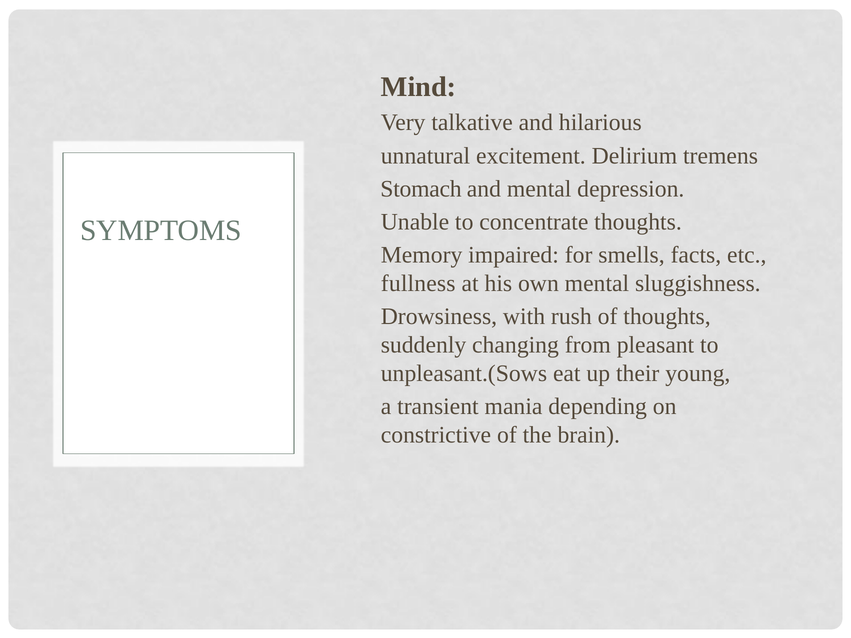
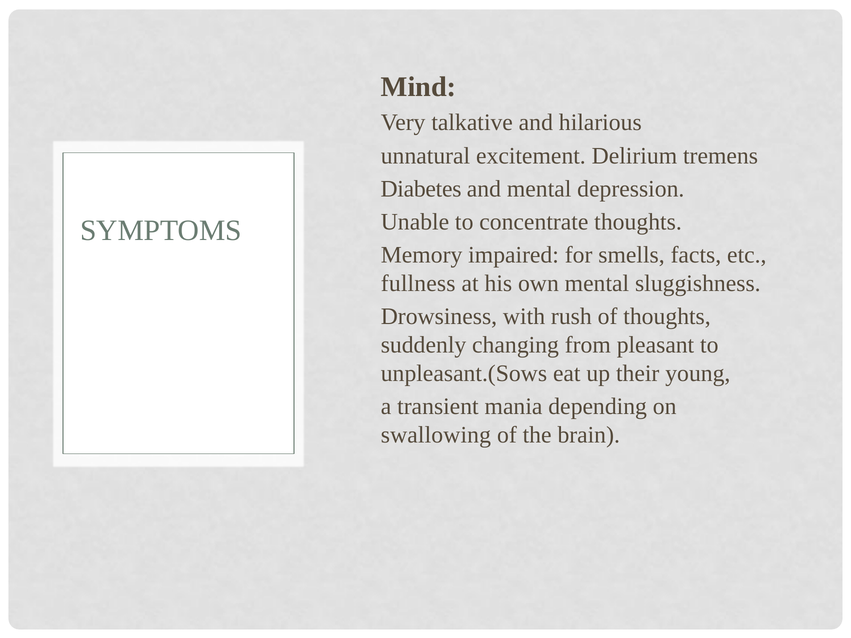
Stomach: Stomach -> Diabetes
constrictive: constrictive -> swallowing
